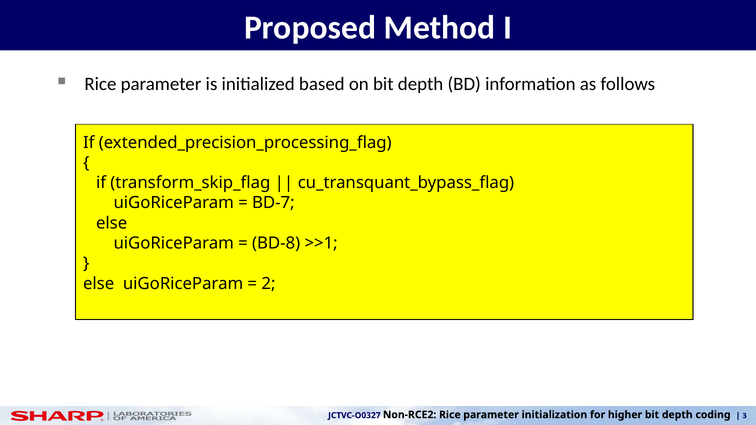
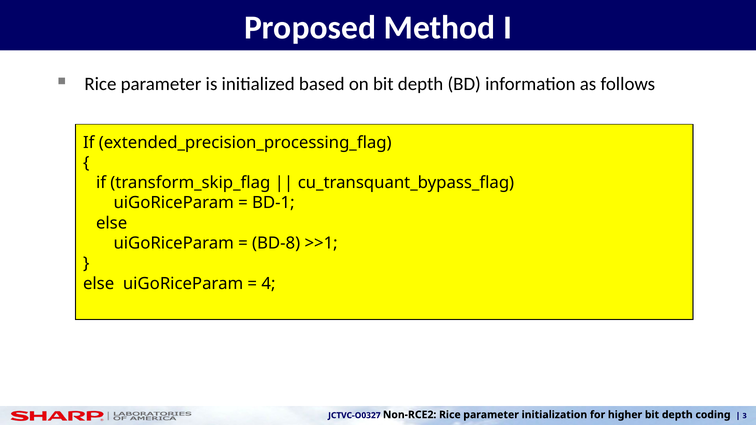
BD-7: BD-7 -> BD-1
2: 2 -> 4
